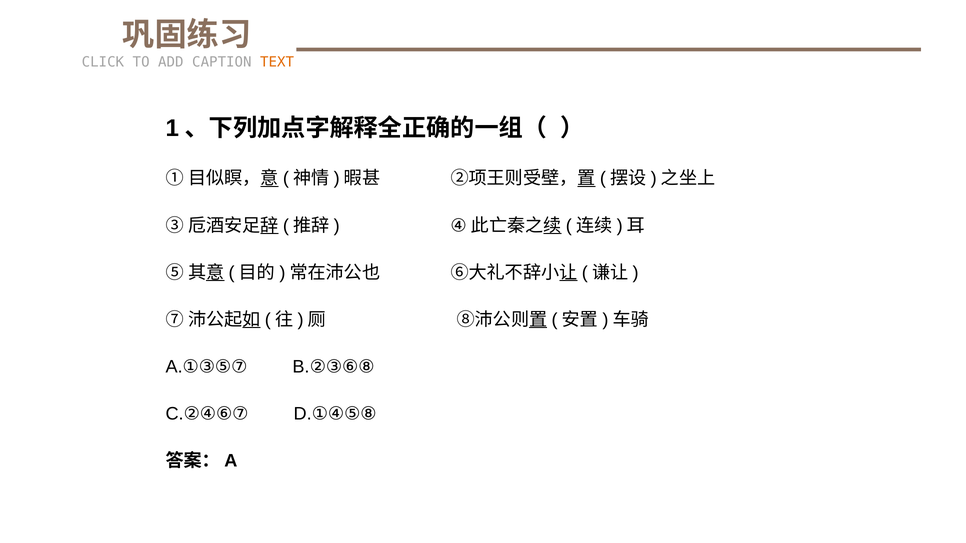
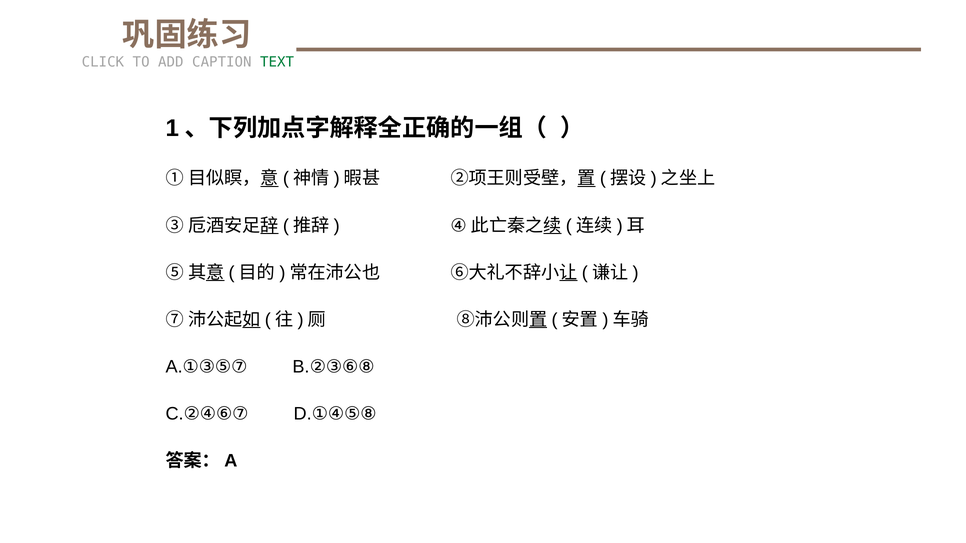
TEXT colour: orange -> green
